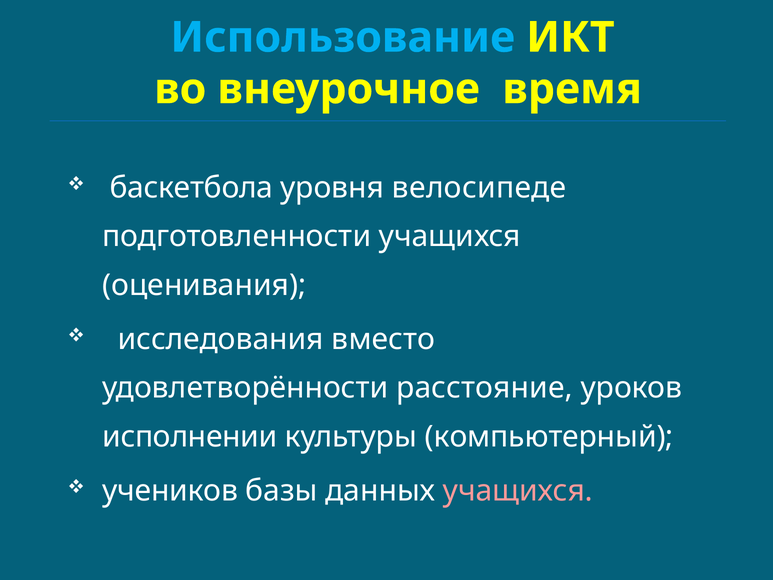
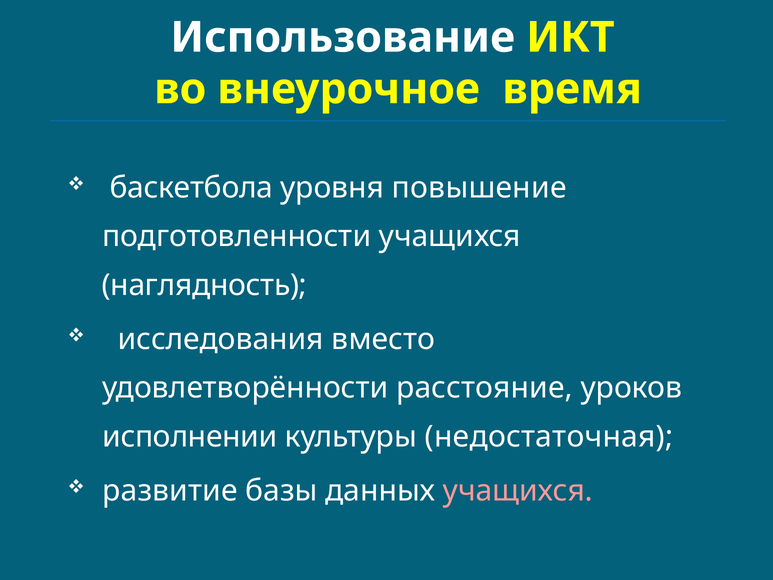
Использование colour: light blue -> white
велосипеде: велосипеде -> повышение
оценивания: оценивания -> наглядность
компьютерный: компьютерный -> недостаточная
учеников: учеников -> развитие
